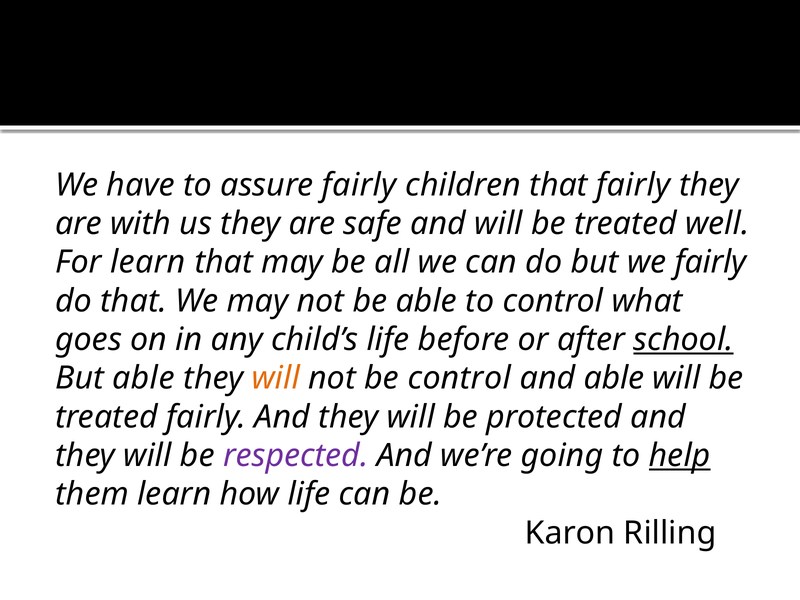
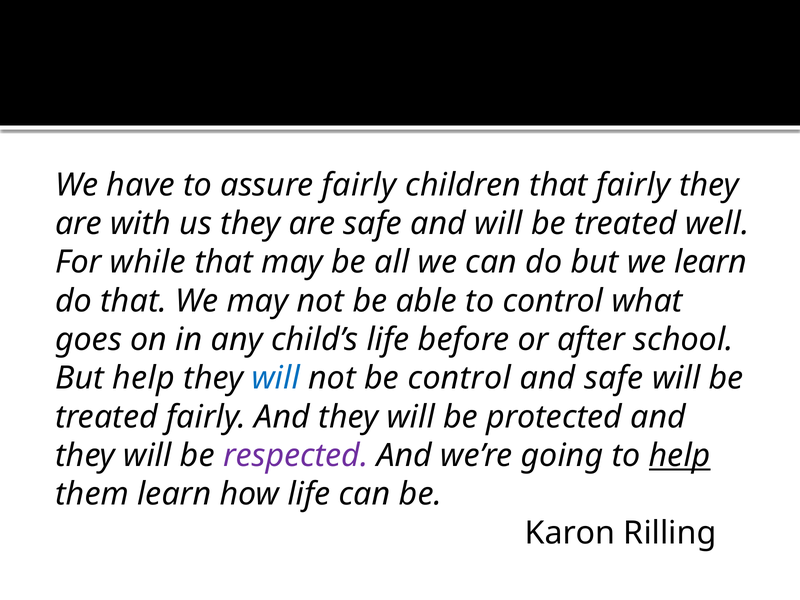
For learn: learn -> while
we fairly: fairly -> learn
school underline: present -> none
But able: able -> help
will at (276, 378) colour: orange -> blue
and able: able -> safe
